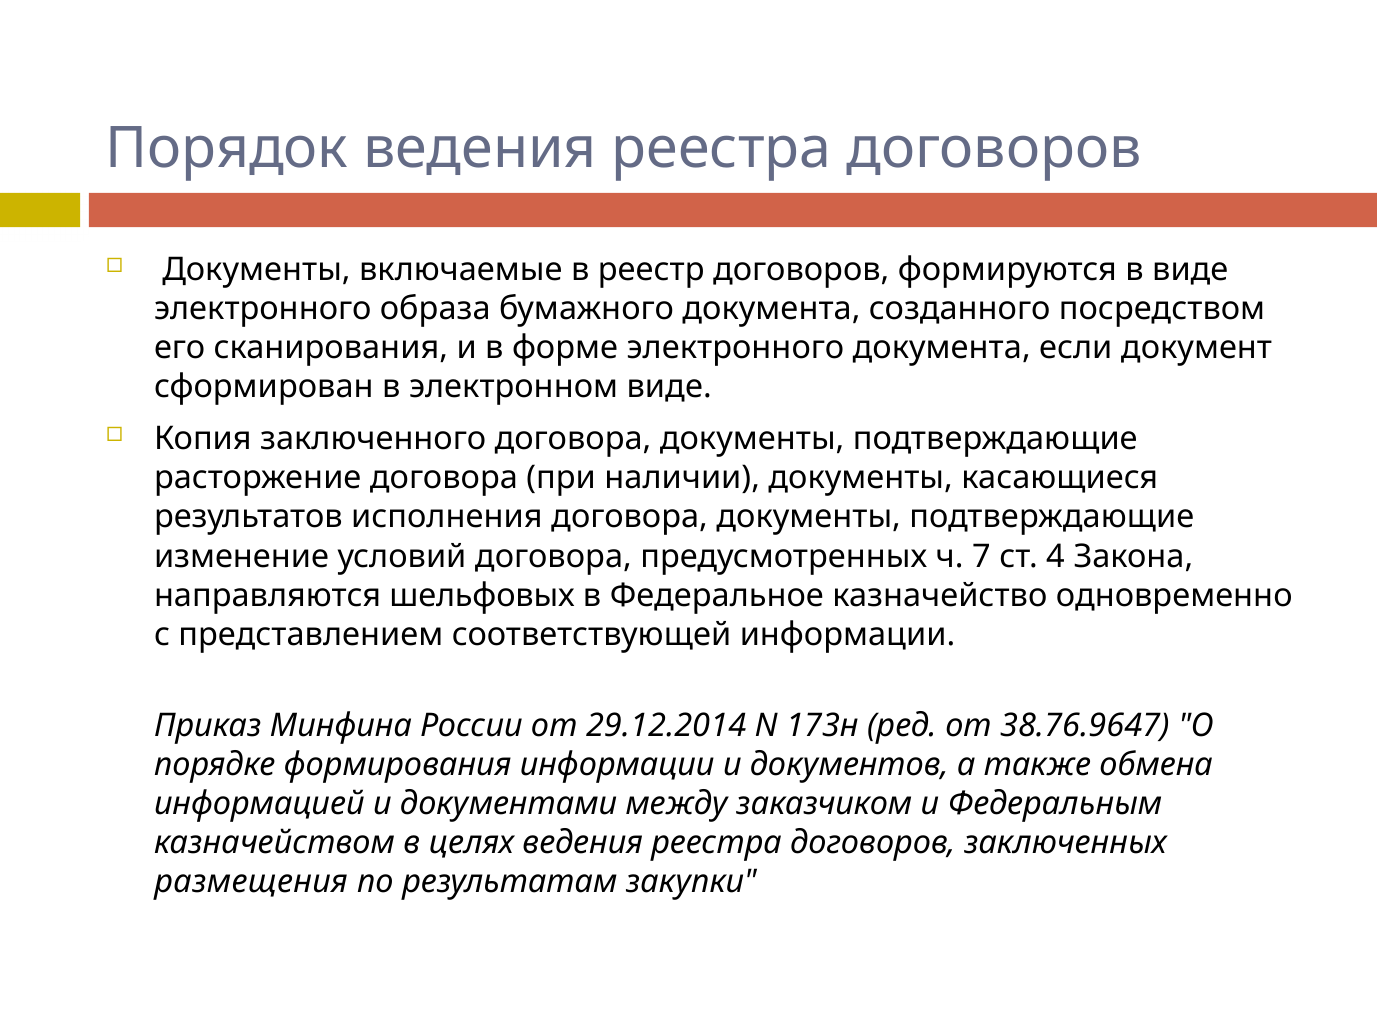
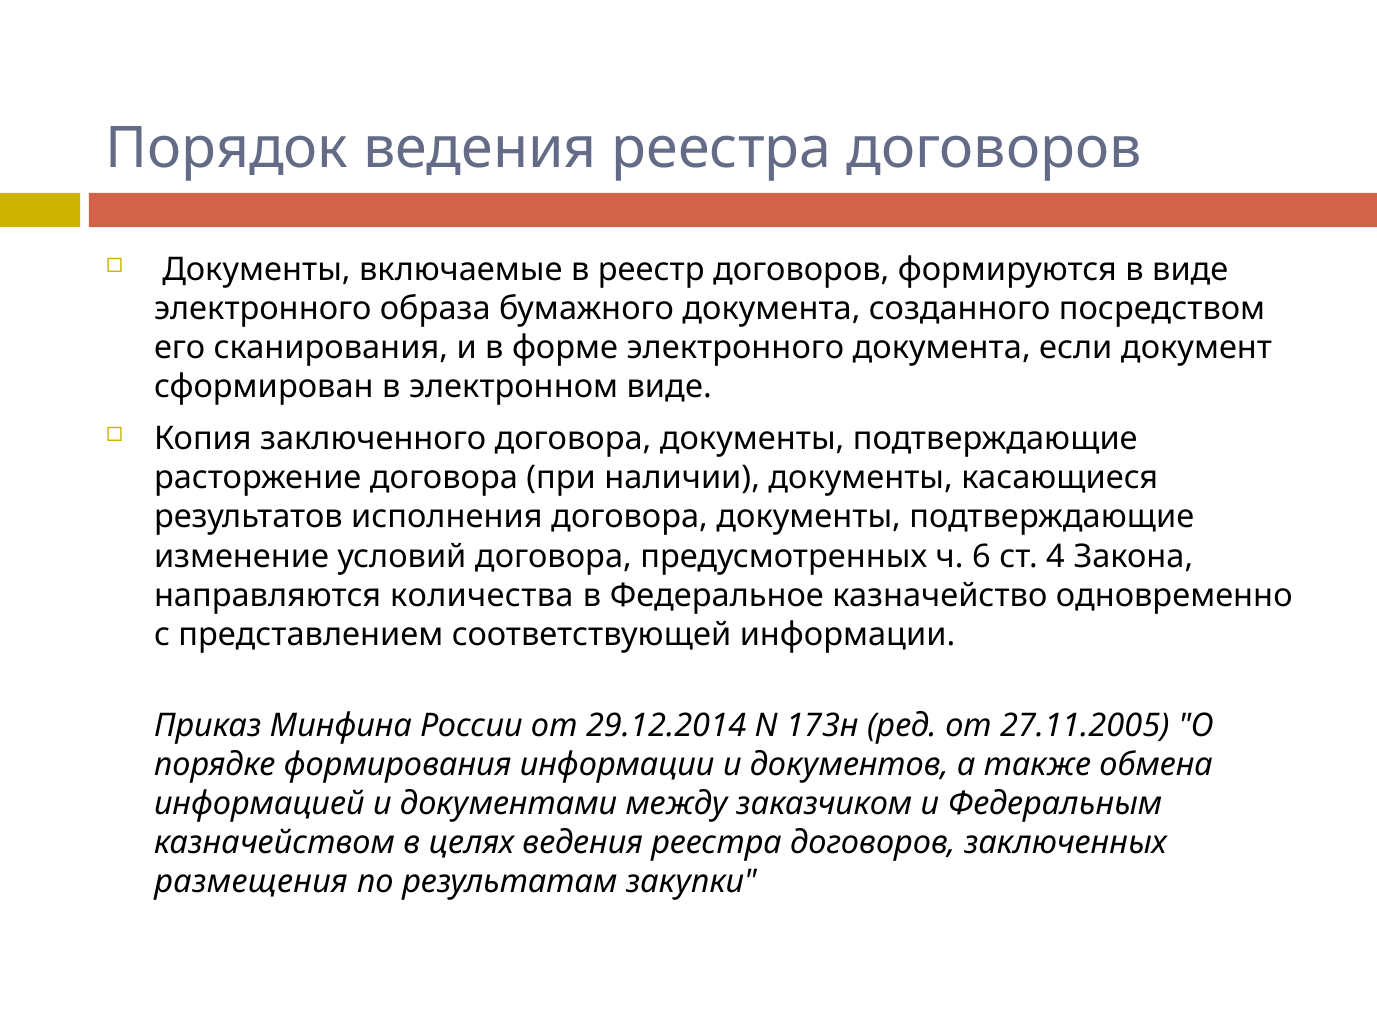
7: 7 -> 6
шельфовых: шельфовых -> количества
38.76.9647: 38.76.9647 -> 27.11.2005
